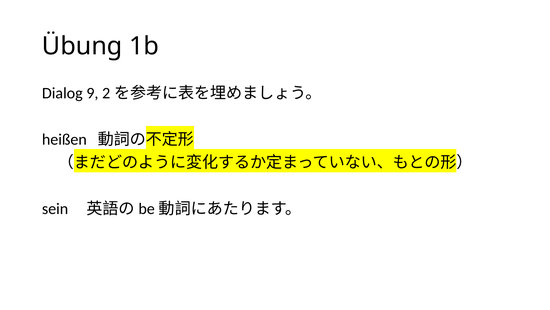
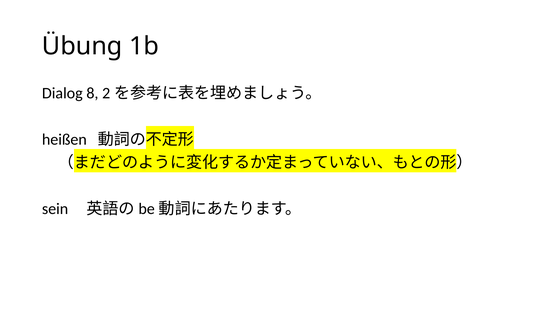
9: 9 -> 8
